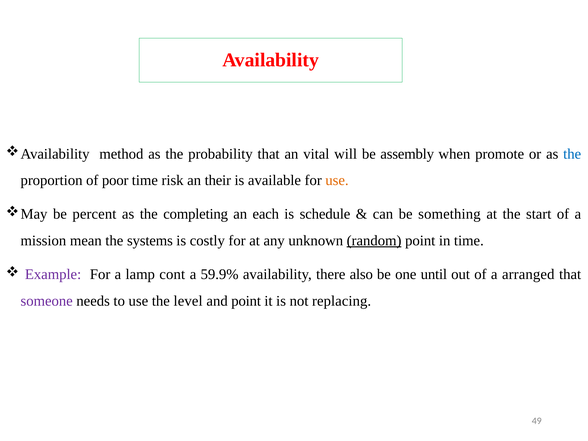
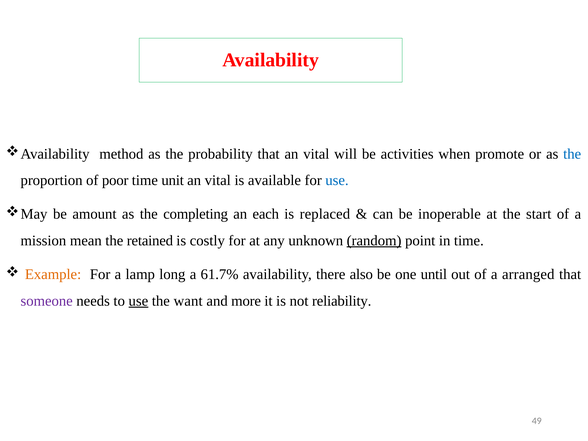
assembly: assembly -> activities
risk: risk -> unit
their at (218, 180): their -> vital
use at (337, 180) colour: orange -> blue
percent: percent -> amount
schedule: schedule -> replaced
something: something -> inoperable
systems: systems -> retained
Example colour: purple -> orange
cont: cont -> long
59.9%: 59.9% -> 61.7%
use at (138, 301) underline: none -> present
level: level -> want
and point: point -> more
replacing: replacing -> reliability
